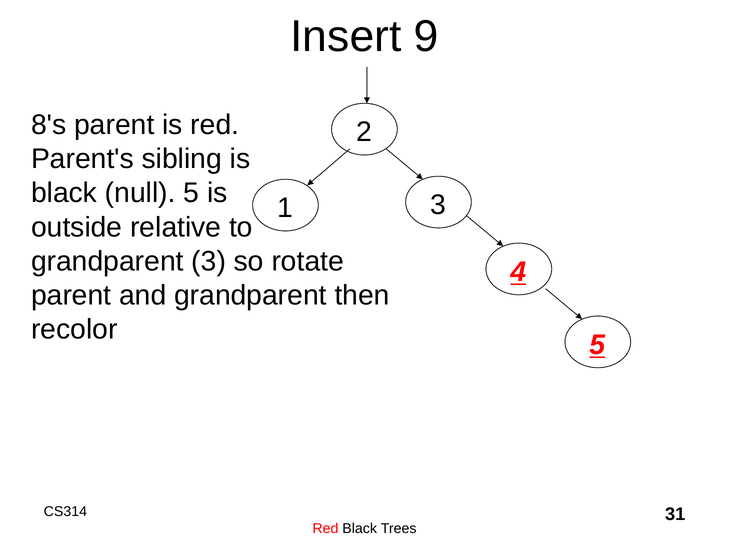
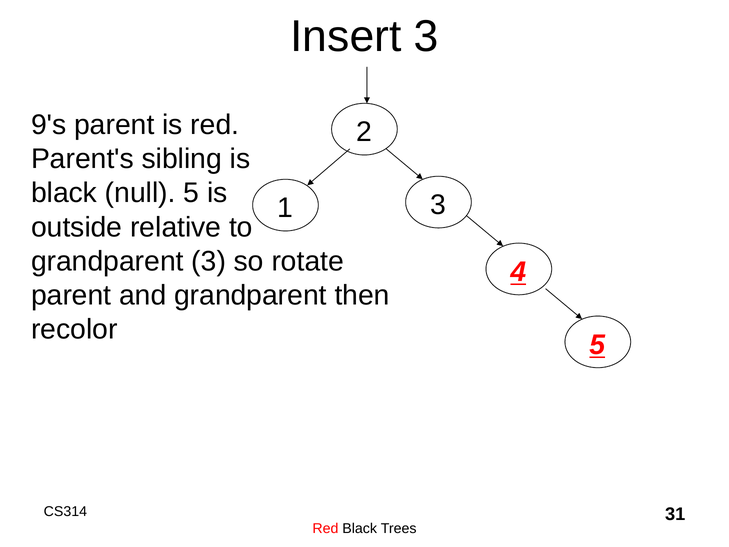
Insert 9: 9 -> 3
8's: 8's -> 9's
